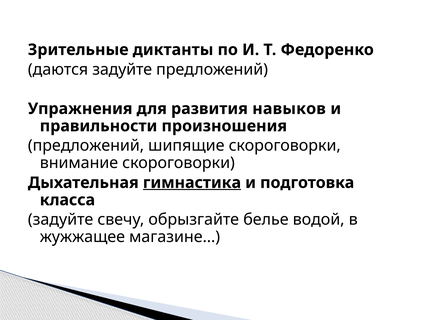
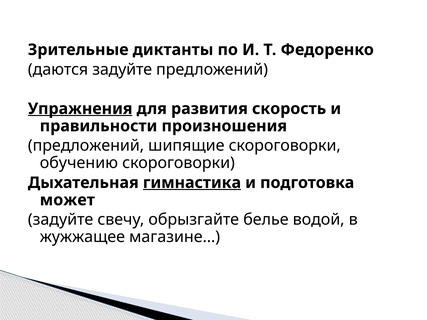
Упражнения underline: none -> present
навыков: навыков -> скорость
внимание: внимание -> обучению
класса: класса -> может
